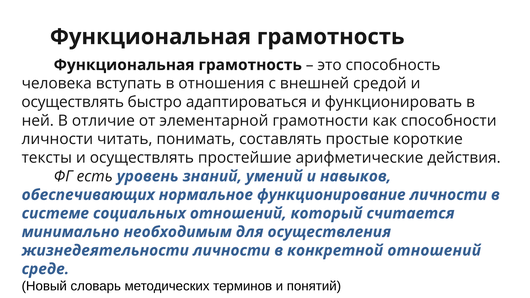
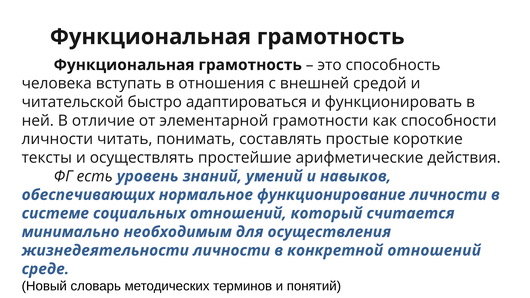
осуществлять at (73, 102): осуществлять -> читательской
